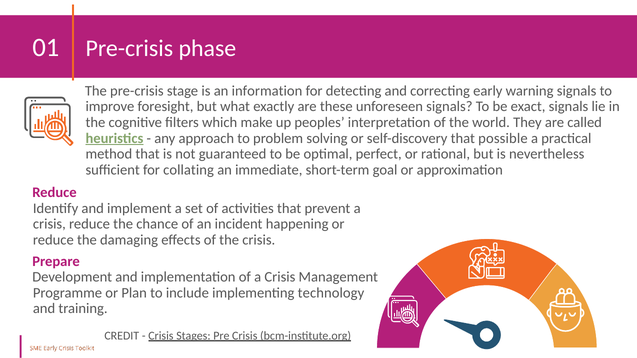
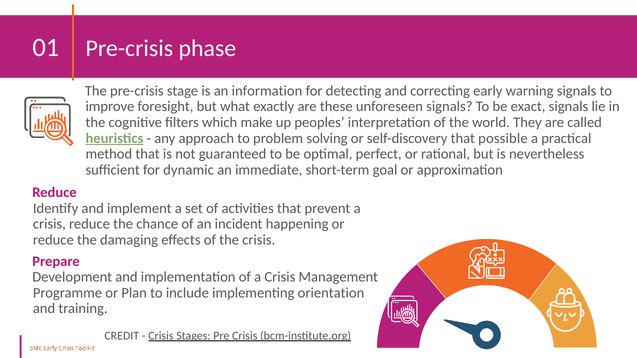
collating: collating -> dynamic
technology: technology -> orientation
